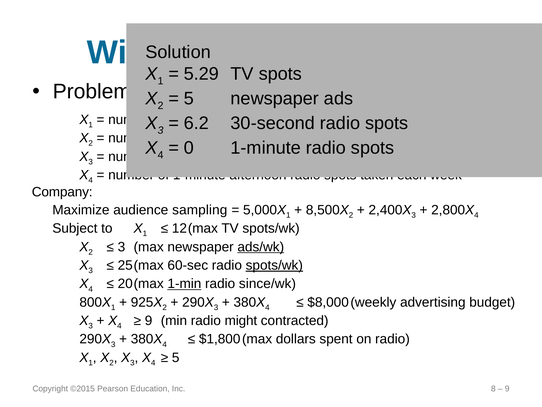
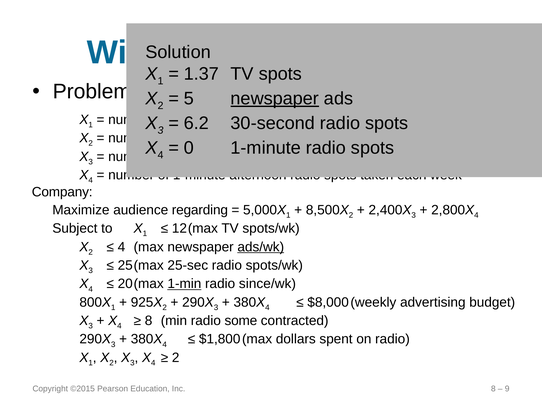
5.29: 5.29 -> 1.37
newspaper at (275, 98) underline: none -> present
sampling: sampling -> regarding
3 at (121, 247): 3 -> 4
60-sec: 60-sec -> 25-sec
spots/wk at (274, 265) underline: present -> none
9 at (149, 320): 9 -> 8
might: might -> some
5 at (176, 357): 5 -> 2
